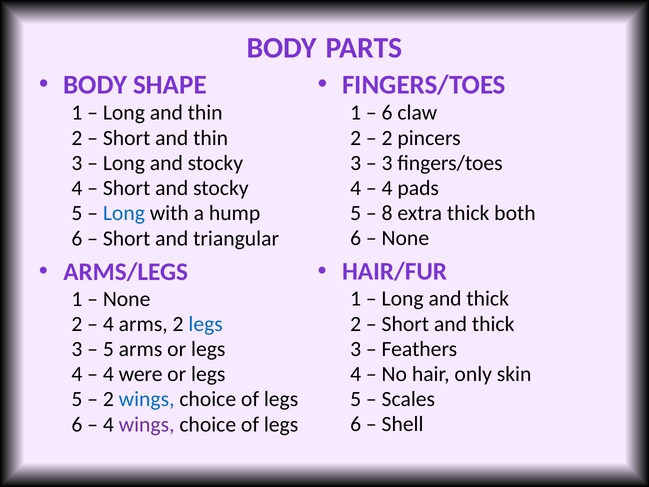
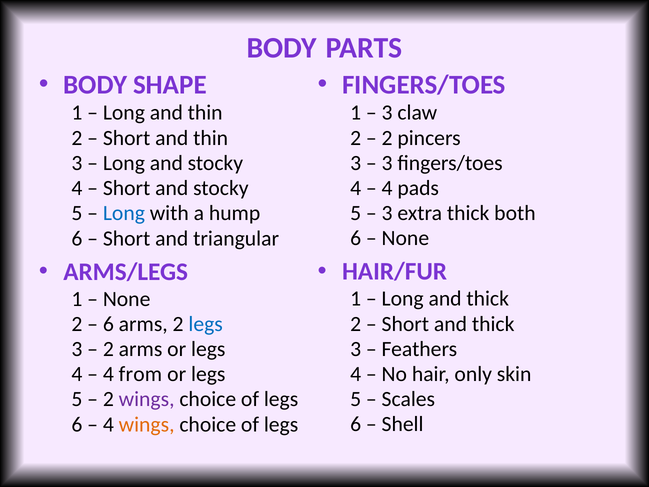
6 at (387, 113): 6 -> 3
8 at (387, 213): 8 -> 3
4 at (108, 324): 4 -> 6
5 at (108, 349): 5 -> 2
were: were -> from
wings at (147, 399) colour: blue -> purple
wings at (147, 424) colour: purple -> orange
